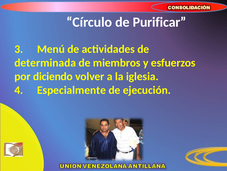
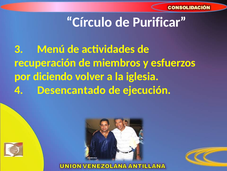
determinada: determinada -> recuperación
Especialmente: Especialmente -> Desencantado
